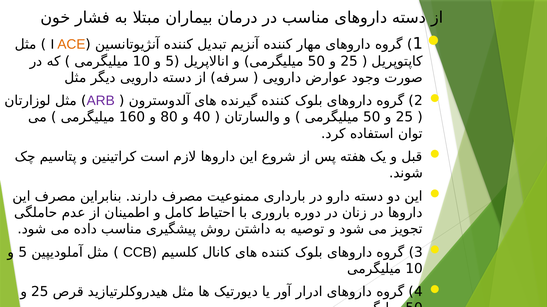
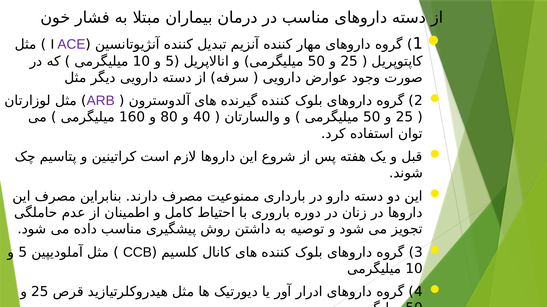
ACE colour: orange -> purple
